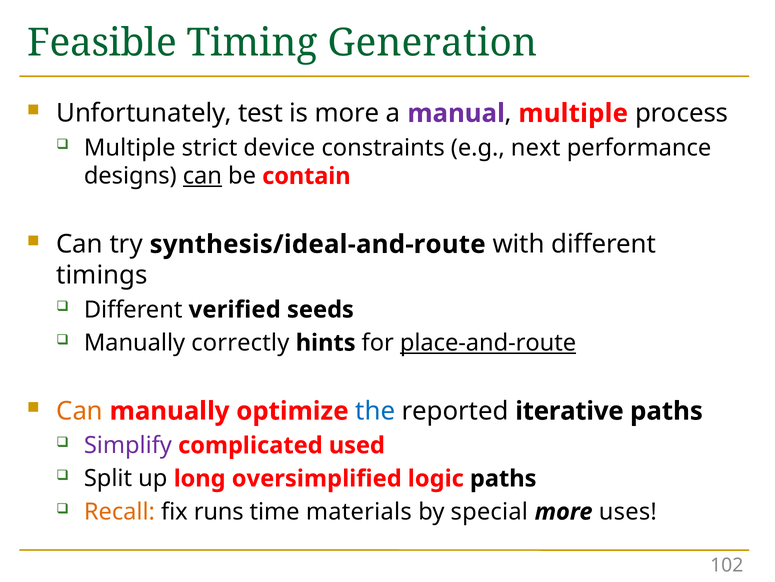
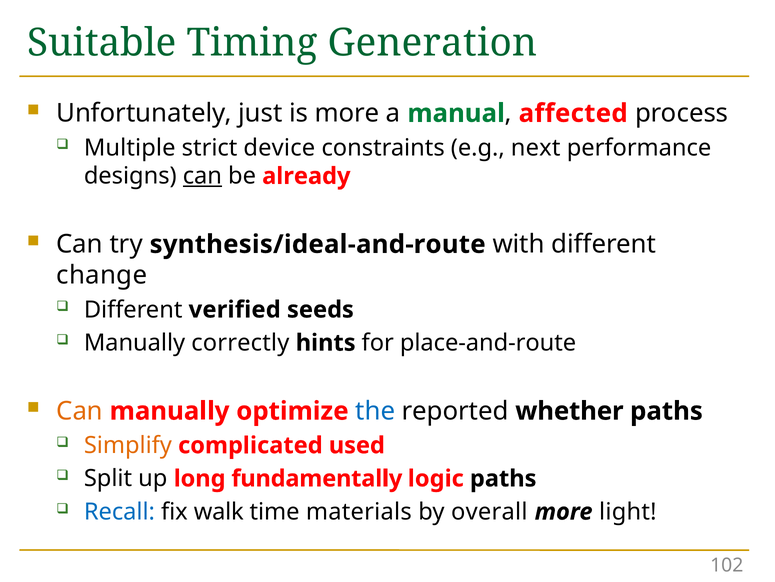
Feasible: Feasible -> Suitable
test: test -> just
manual colour: purple -> green
multiple at (573, 113): multiple -> affected
contain: contain -> already
timings: timings -> change
place-and-route underline: present -> none
iterative: iterative -> whether
Simplify colour: purple -> orange
oversimplified: oversimplified -> fundamentally
Recall colour: orange -> blue
runs: runs -> walk
special: special -> overall
uses: uses -> light
